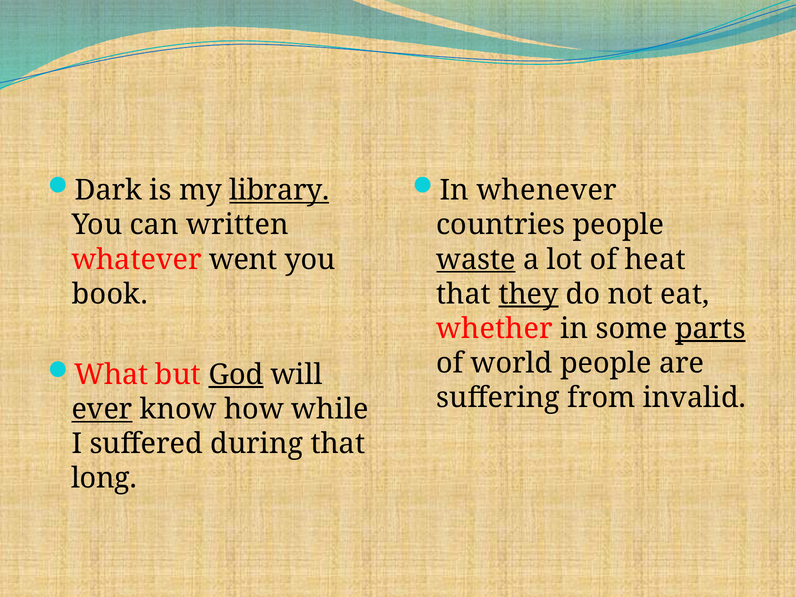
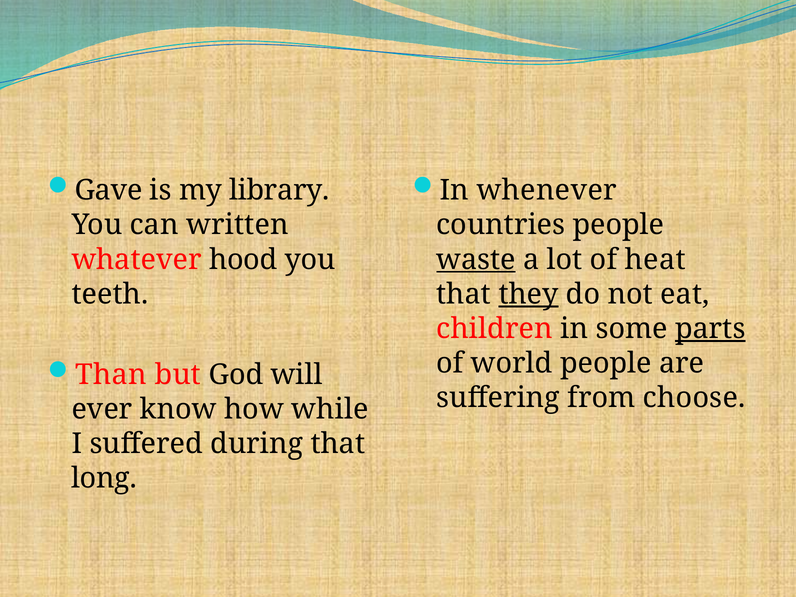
Dark: Dark -> Gave
library underline: present -> none
went: went -> hood
book: book -> teeth
whether: whether -> children
What: What -> Than
God underline: present -> none
invalid: invalid -> choose
ever underline: present -> none
